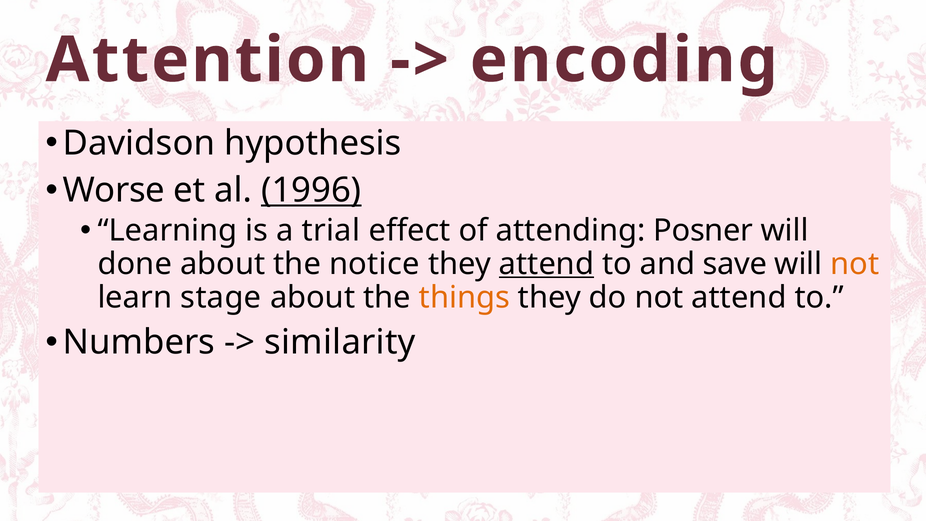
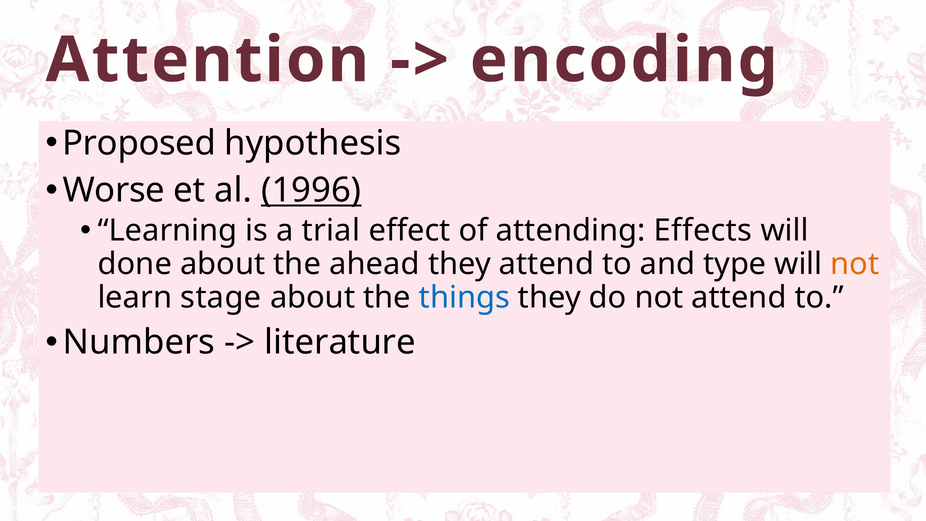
Davidson: Davidson -> Proposed
Posner: Posner -> Effects
notice: notice -> ahead
attend at (546, 264) underline: present -> none
save: save -> type
things colour: orange -> blue
similarity: similarity -> literature
